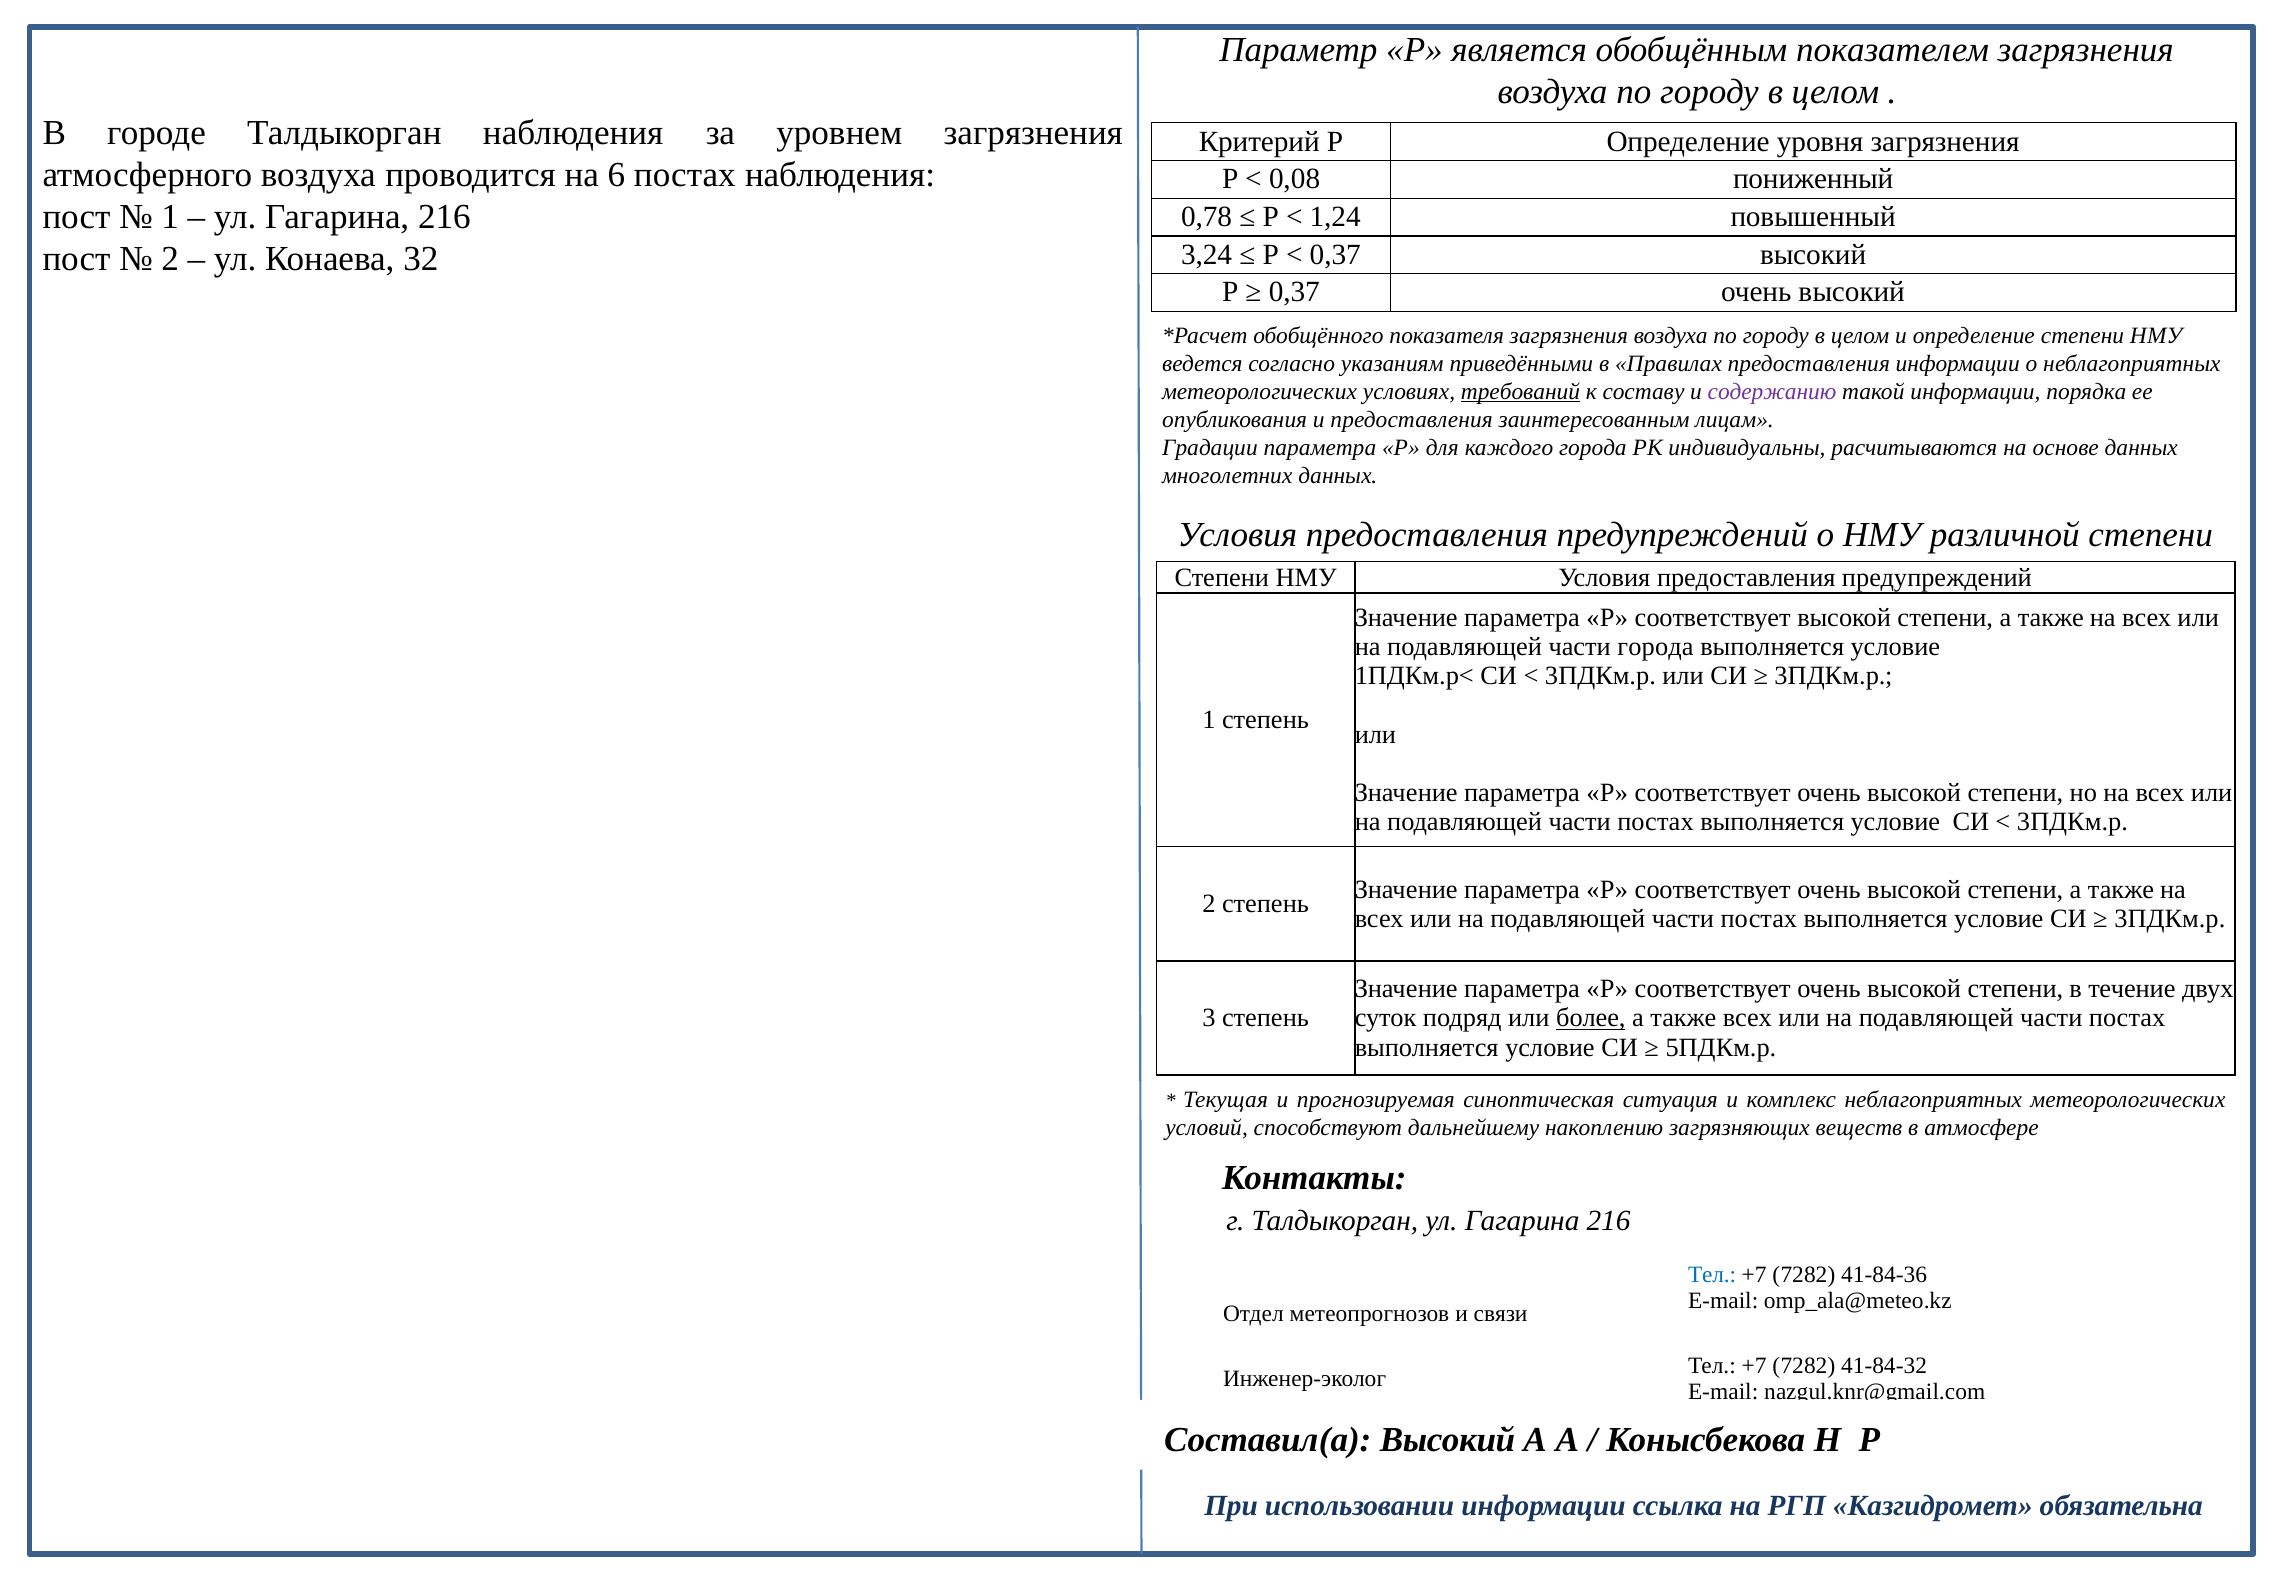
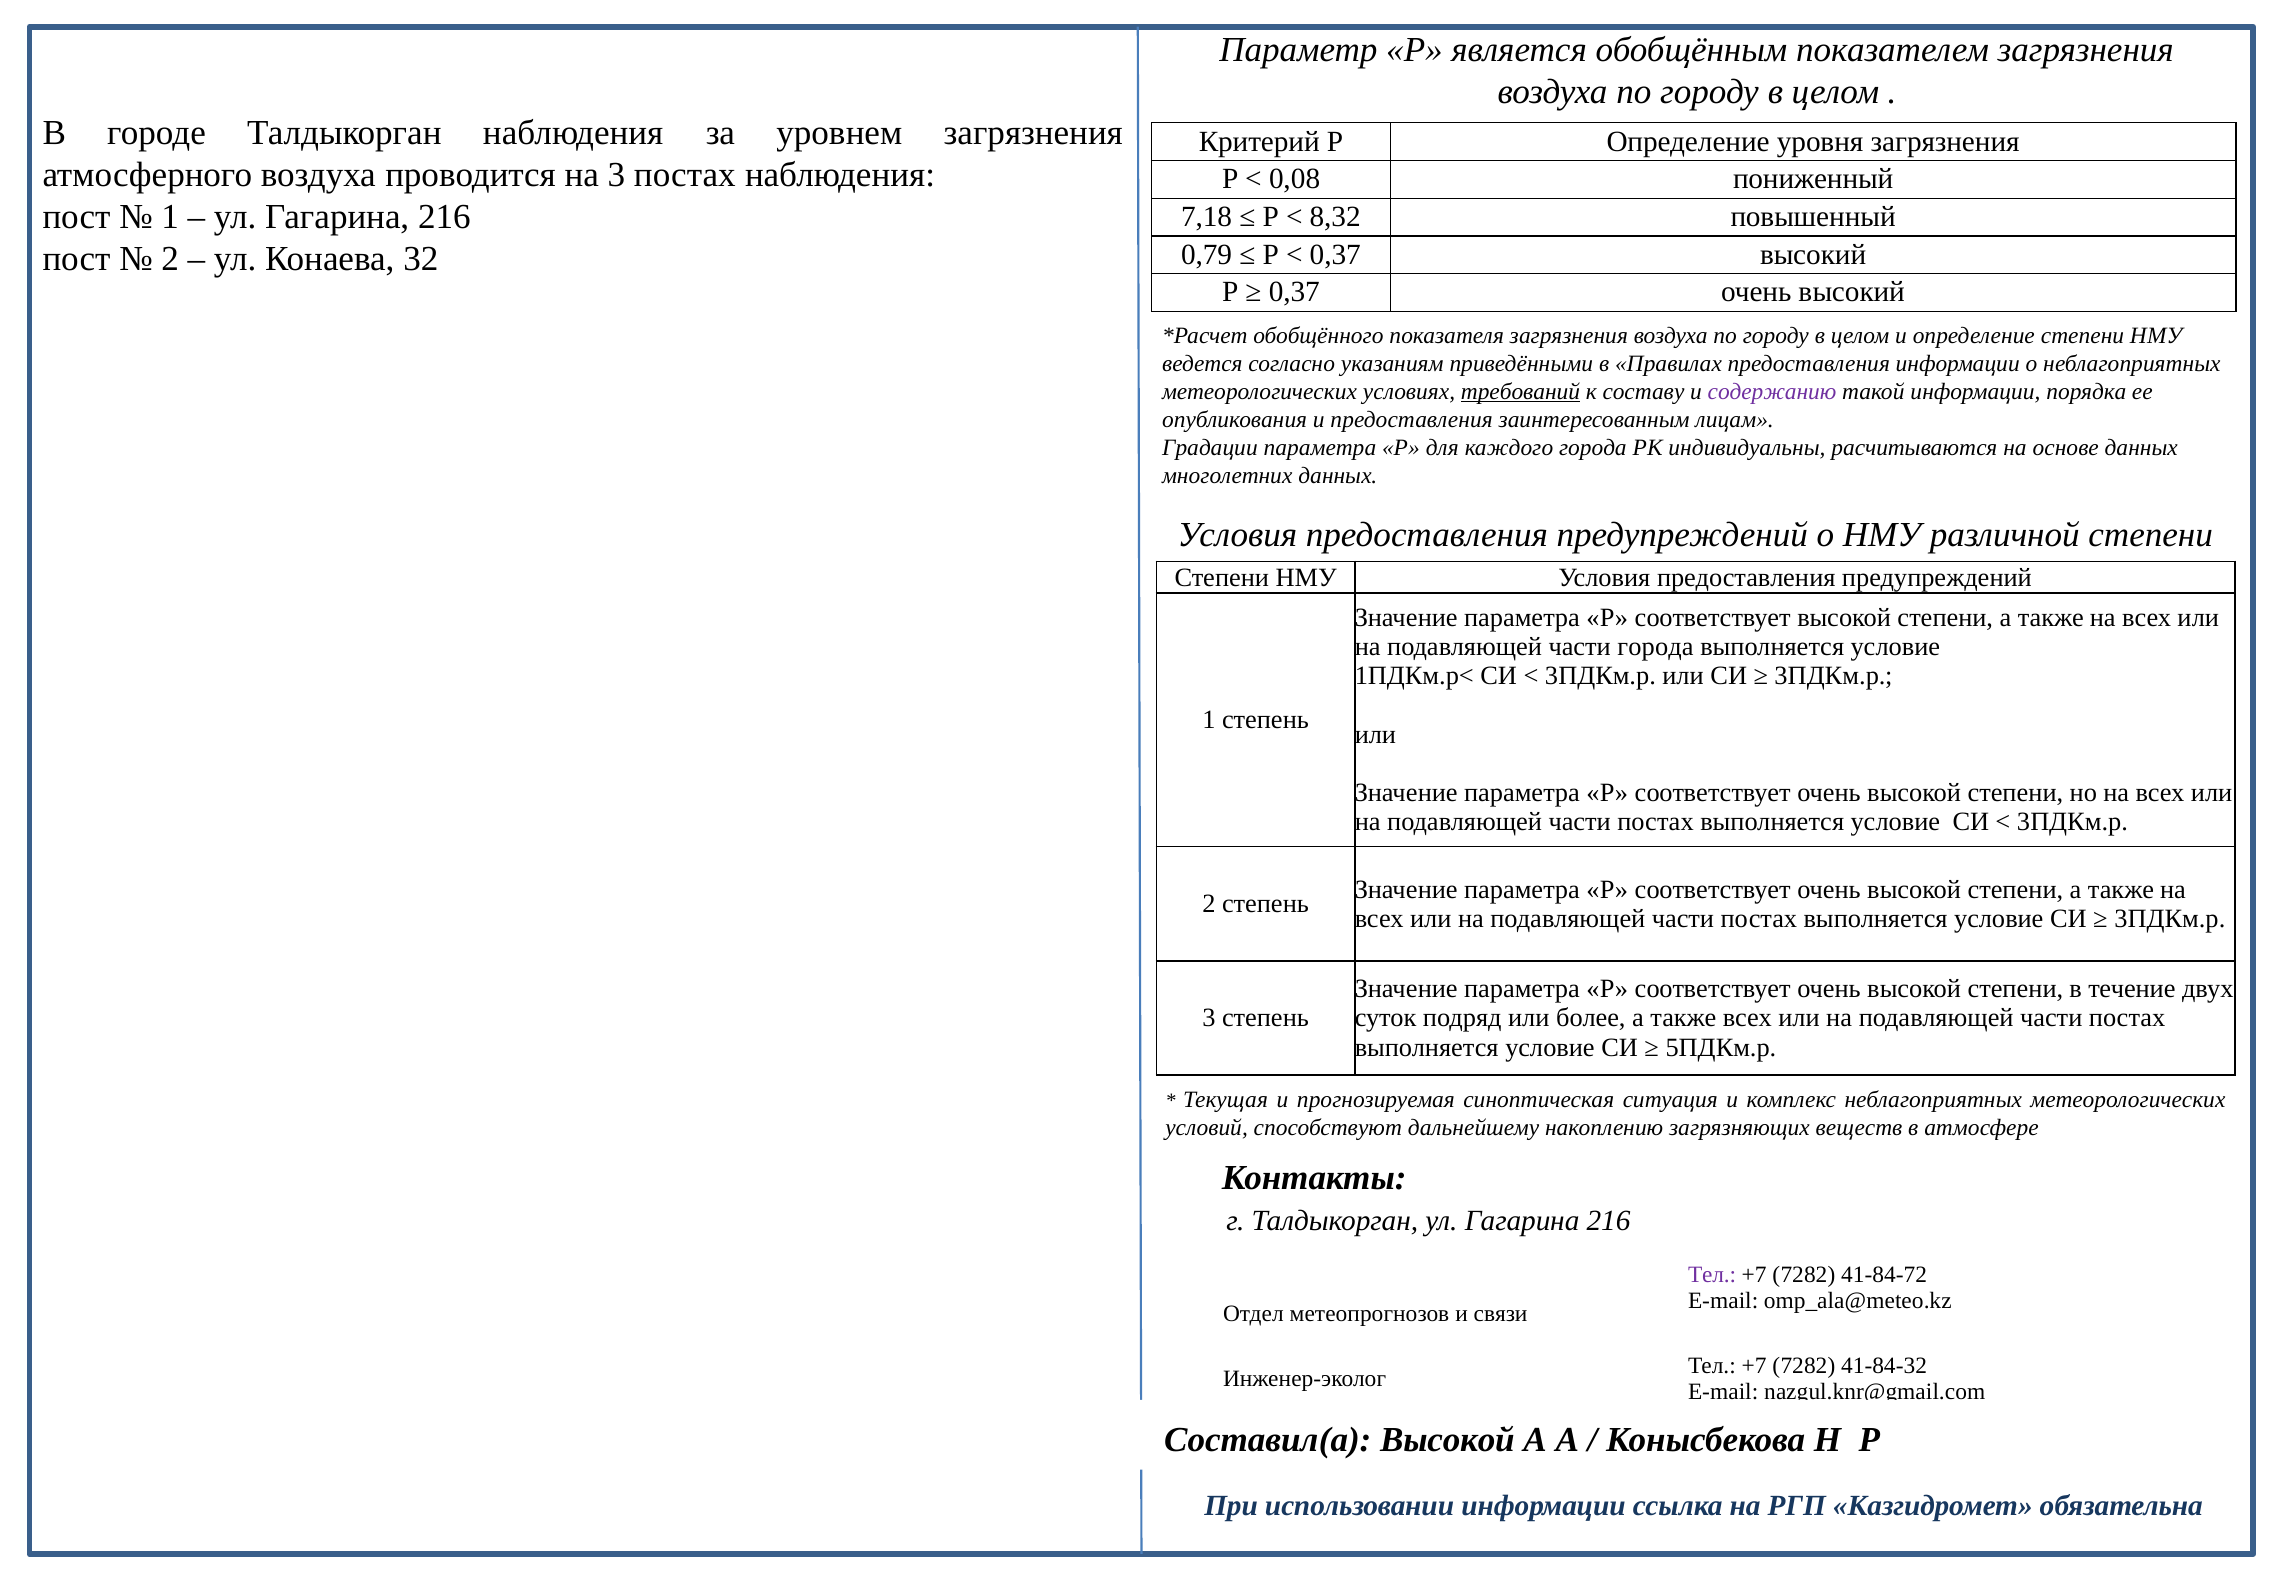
на 6: 6 -> 3
0,78: 0,78 -> 7,18
1,24: 1,24 -> 8,32
3,24: 3,24 -> 0,79
более underline: present -> none
Тел at (1712, 1274) colour: blue -> purple
41-84-36: 41-84-36 -> 41-84-72
Составил(а Высокий: Высокий -> Высокой
